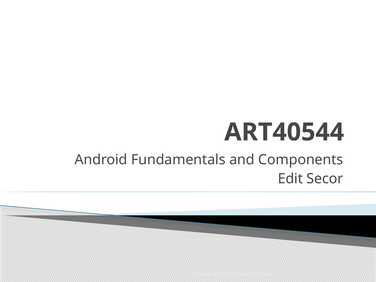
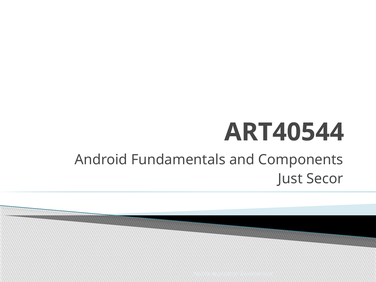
Edit: Edit -> Just
